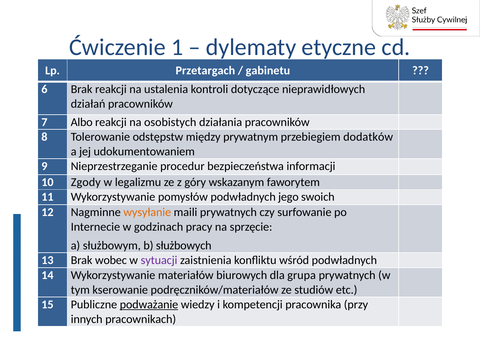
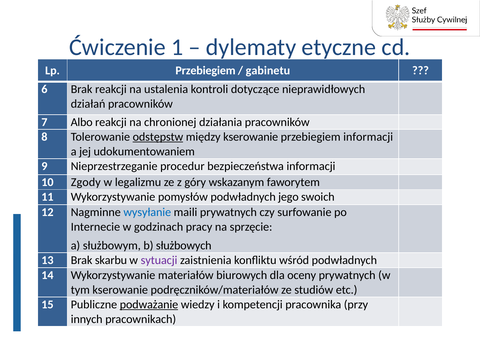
Lp Przetargach: Przetargach -> Przebiegiem
osobistych: osobistych -> chronionej
odstępstw underline: none -> present
między prywatnym: prywatnym -> kserowanie
przebiegiem dodatków: dodatków -> informacji
wysyłanie colour: orange -> blue
wobec: wobec -> skarbu
grupa: grupa -> oceny
